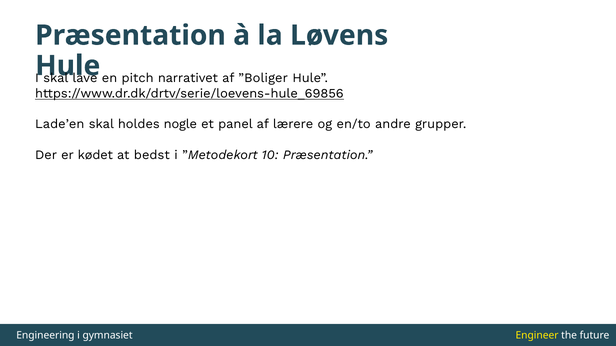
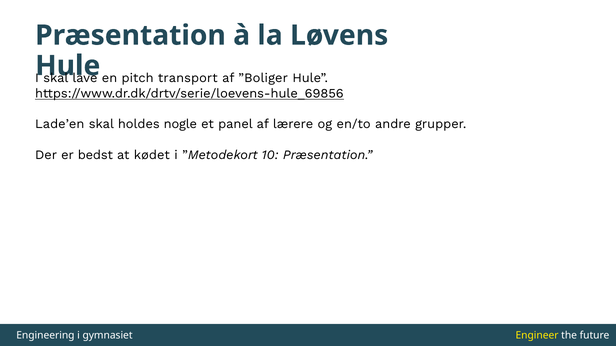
narrativet: narrativet -> transport
kødet: kødet -> bedst
bedst: bedst -> kødet
